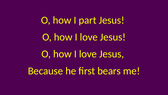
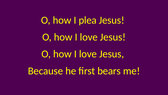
part: part -> plea
